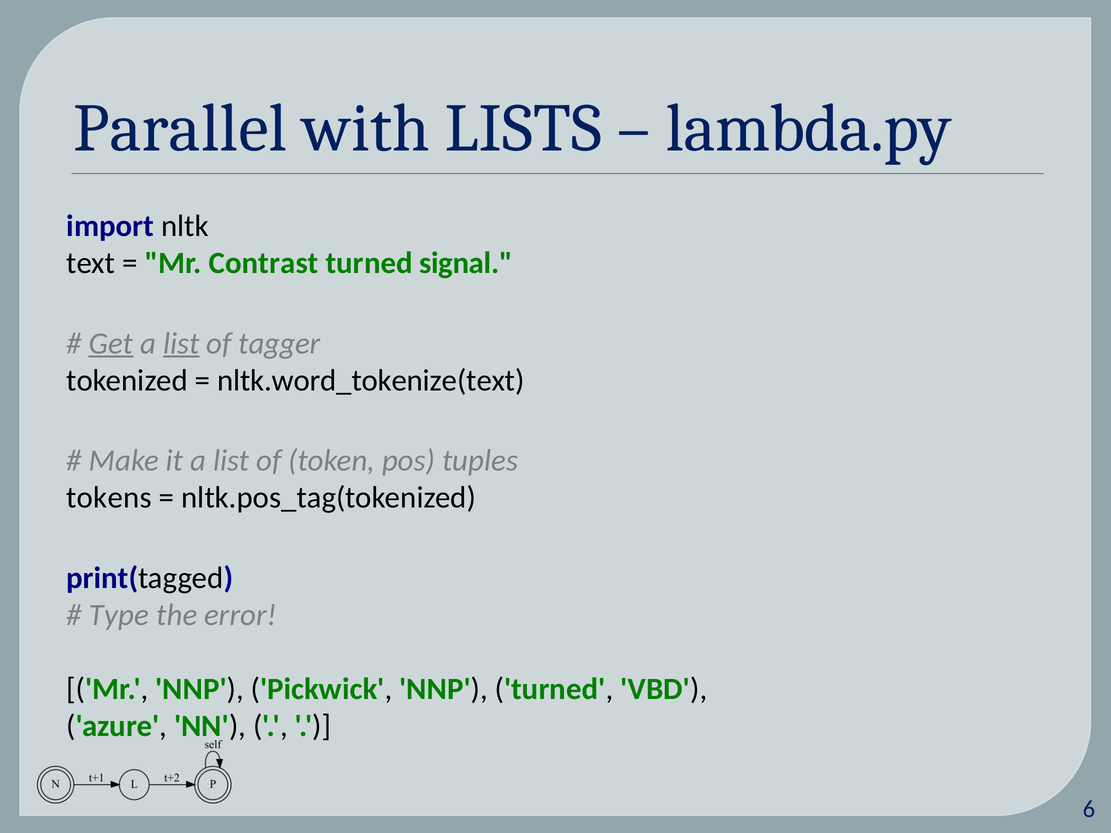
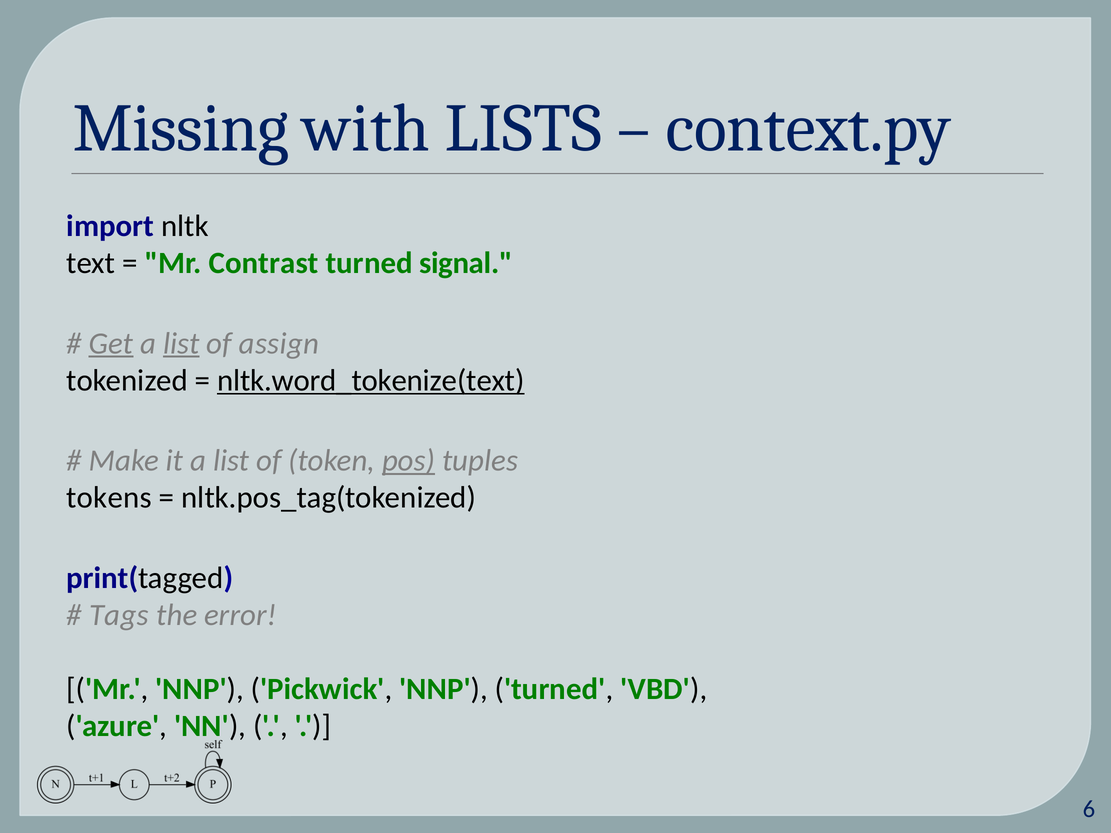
Parallel: Parallel -> Missing
lambda.py: lambda.py -> context.py
tagger: tagger -> assign
nltk.word_tokenize(text underline: none -> present
pos underline: none -> present
Type: Type -> Tags
